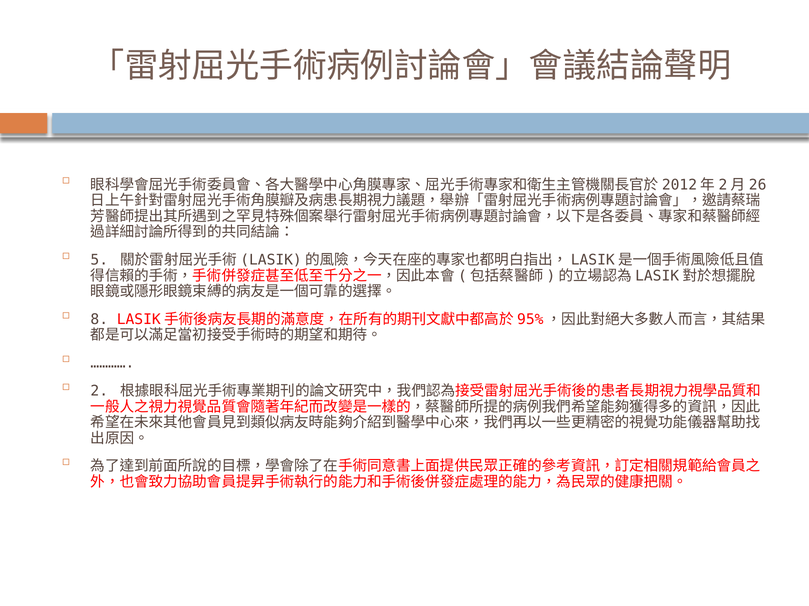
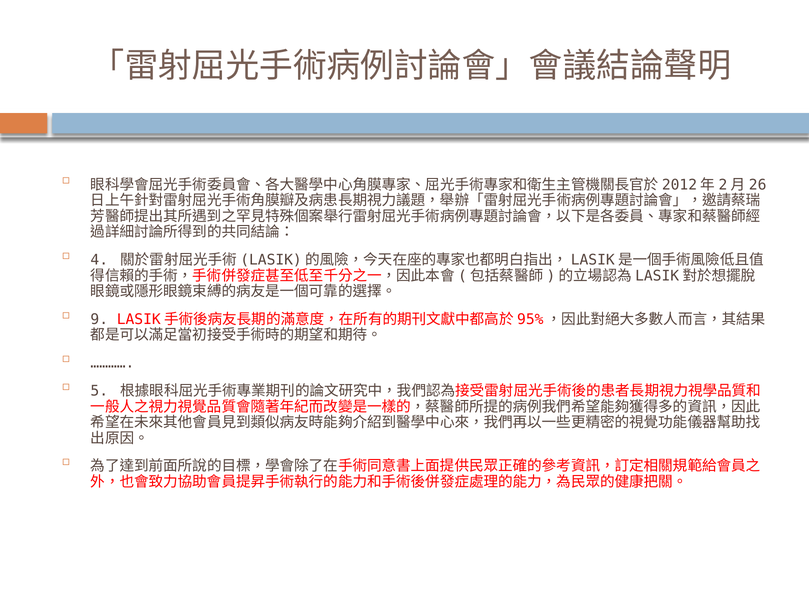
5: 5 -> 4
8: 8 -> 9
2: 2 -> 5
